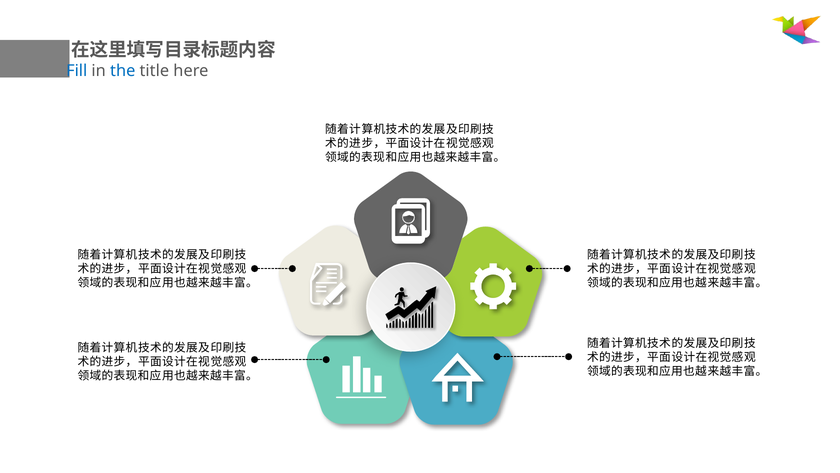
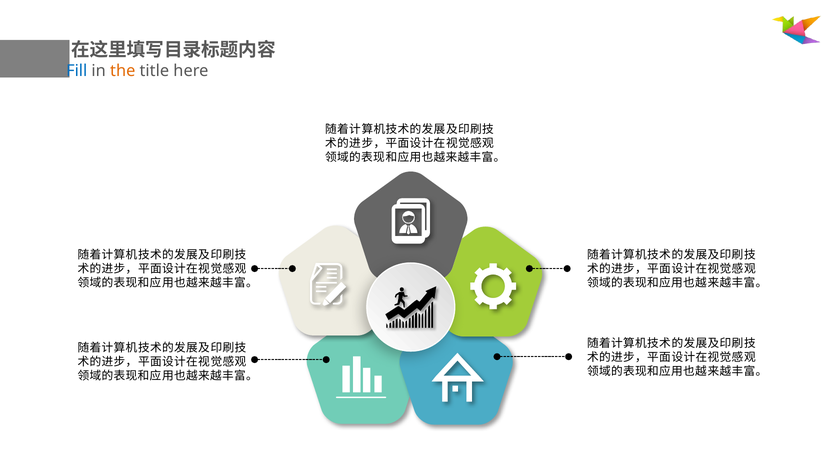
the colour: blue -> orange
